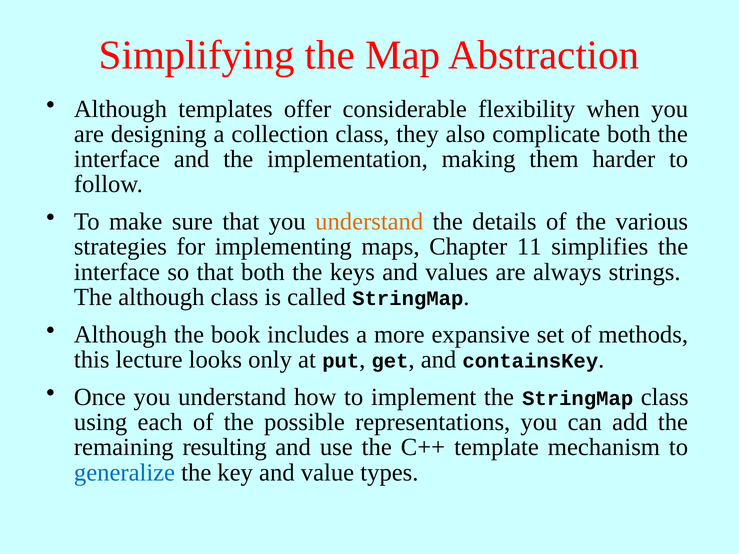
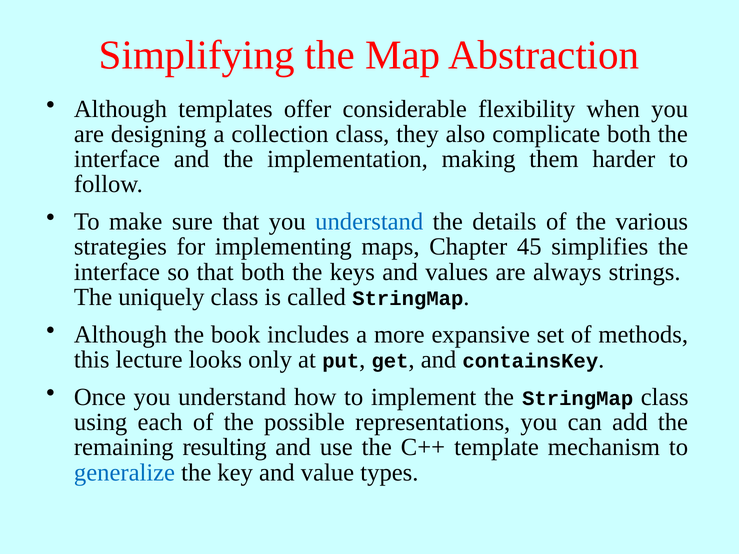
understand at (369, 222) colour: orange -> blue
11: 11 -> 45
The although: although -> uniquely
